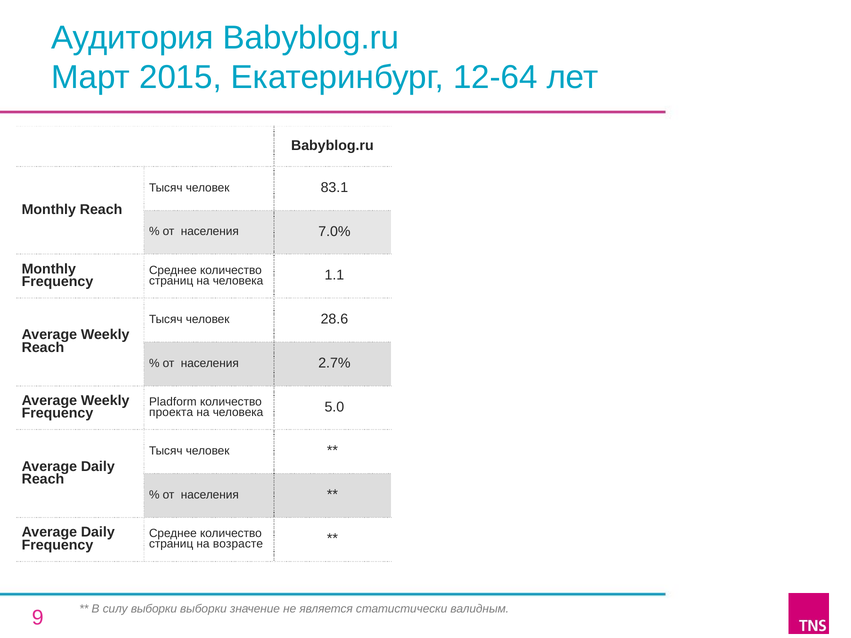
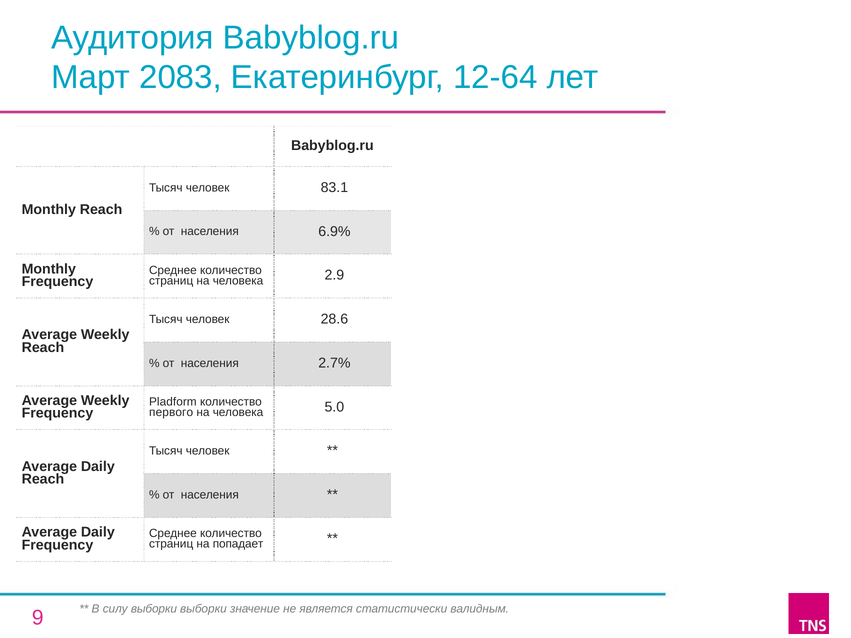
2015: 2015 -> 2083
7.0%: 7.0% -> 6.9%
1.1: 1.1 -> 2.9
проекта: проекта -> первого
возрасте: возрасте -> попадает
